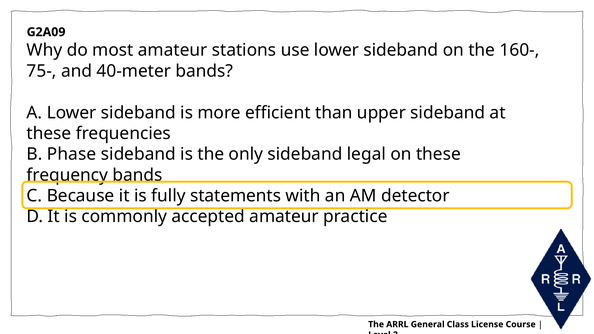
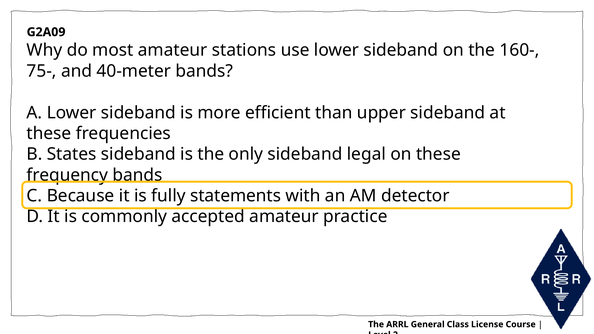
Phase: Phase -> States
